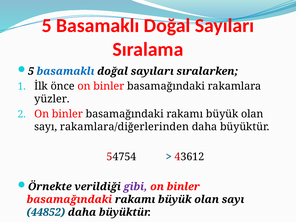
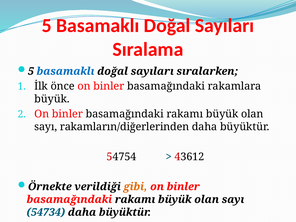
yüzler at (52, 99): yüzler -> büyük
rakamlara/diğerlerinden: rakamlara/diğerlerinden -> rakamların/diğerlerinden
gibi colour: purple -> orange
44852: 44852 -> 54734
